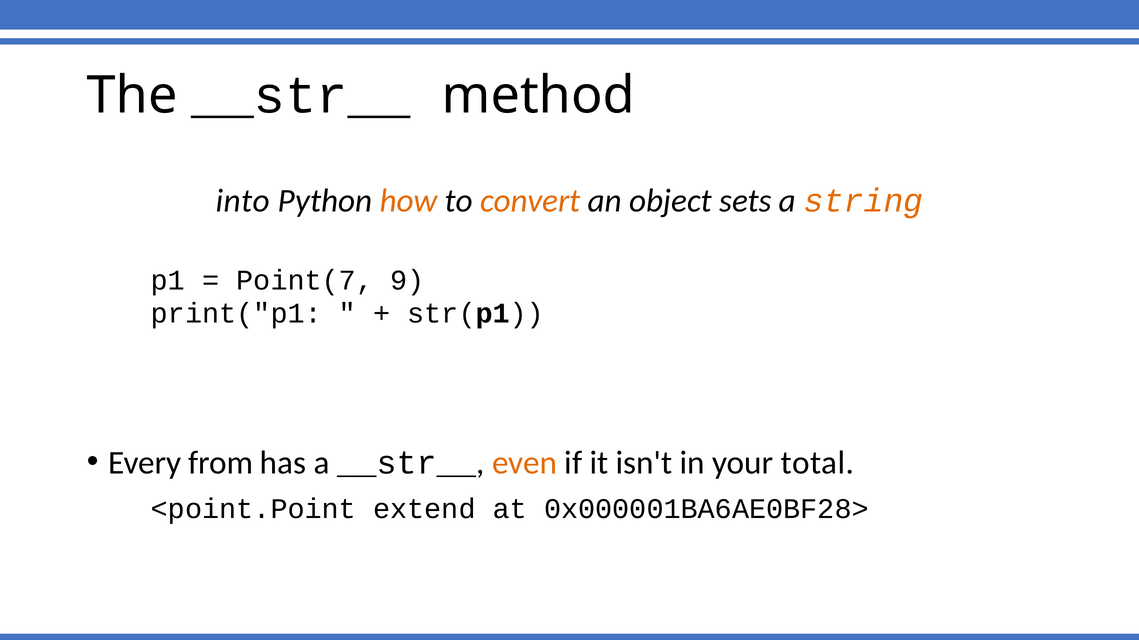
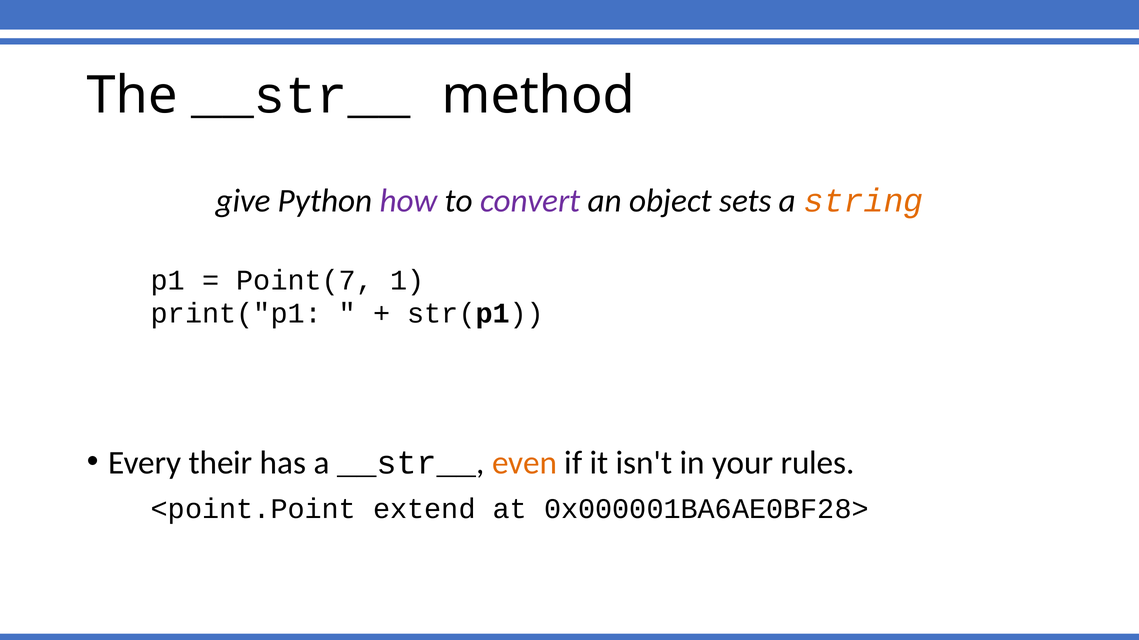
into: into -> give
how colour: orange -> purple
convert colour: orange -> purple
9: 9 -> 1
from: from -> their
total: total -> rules
